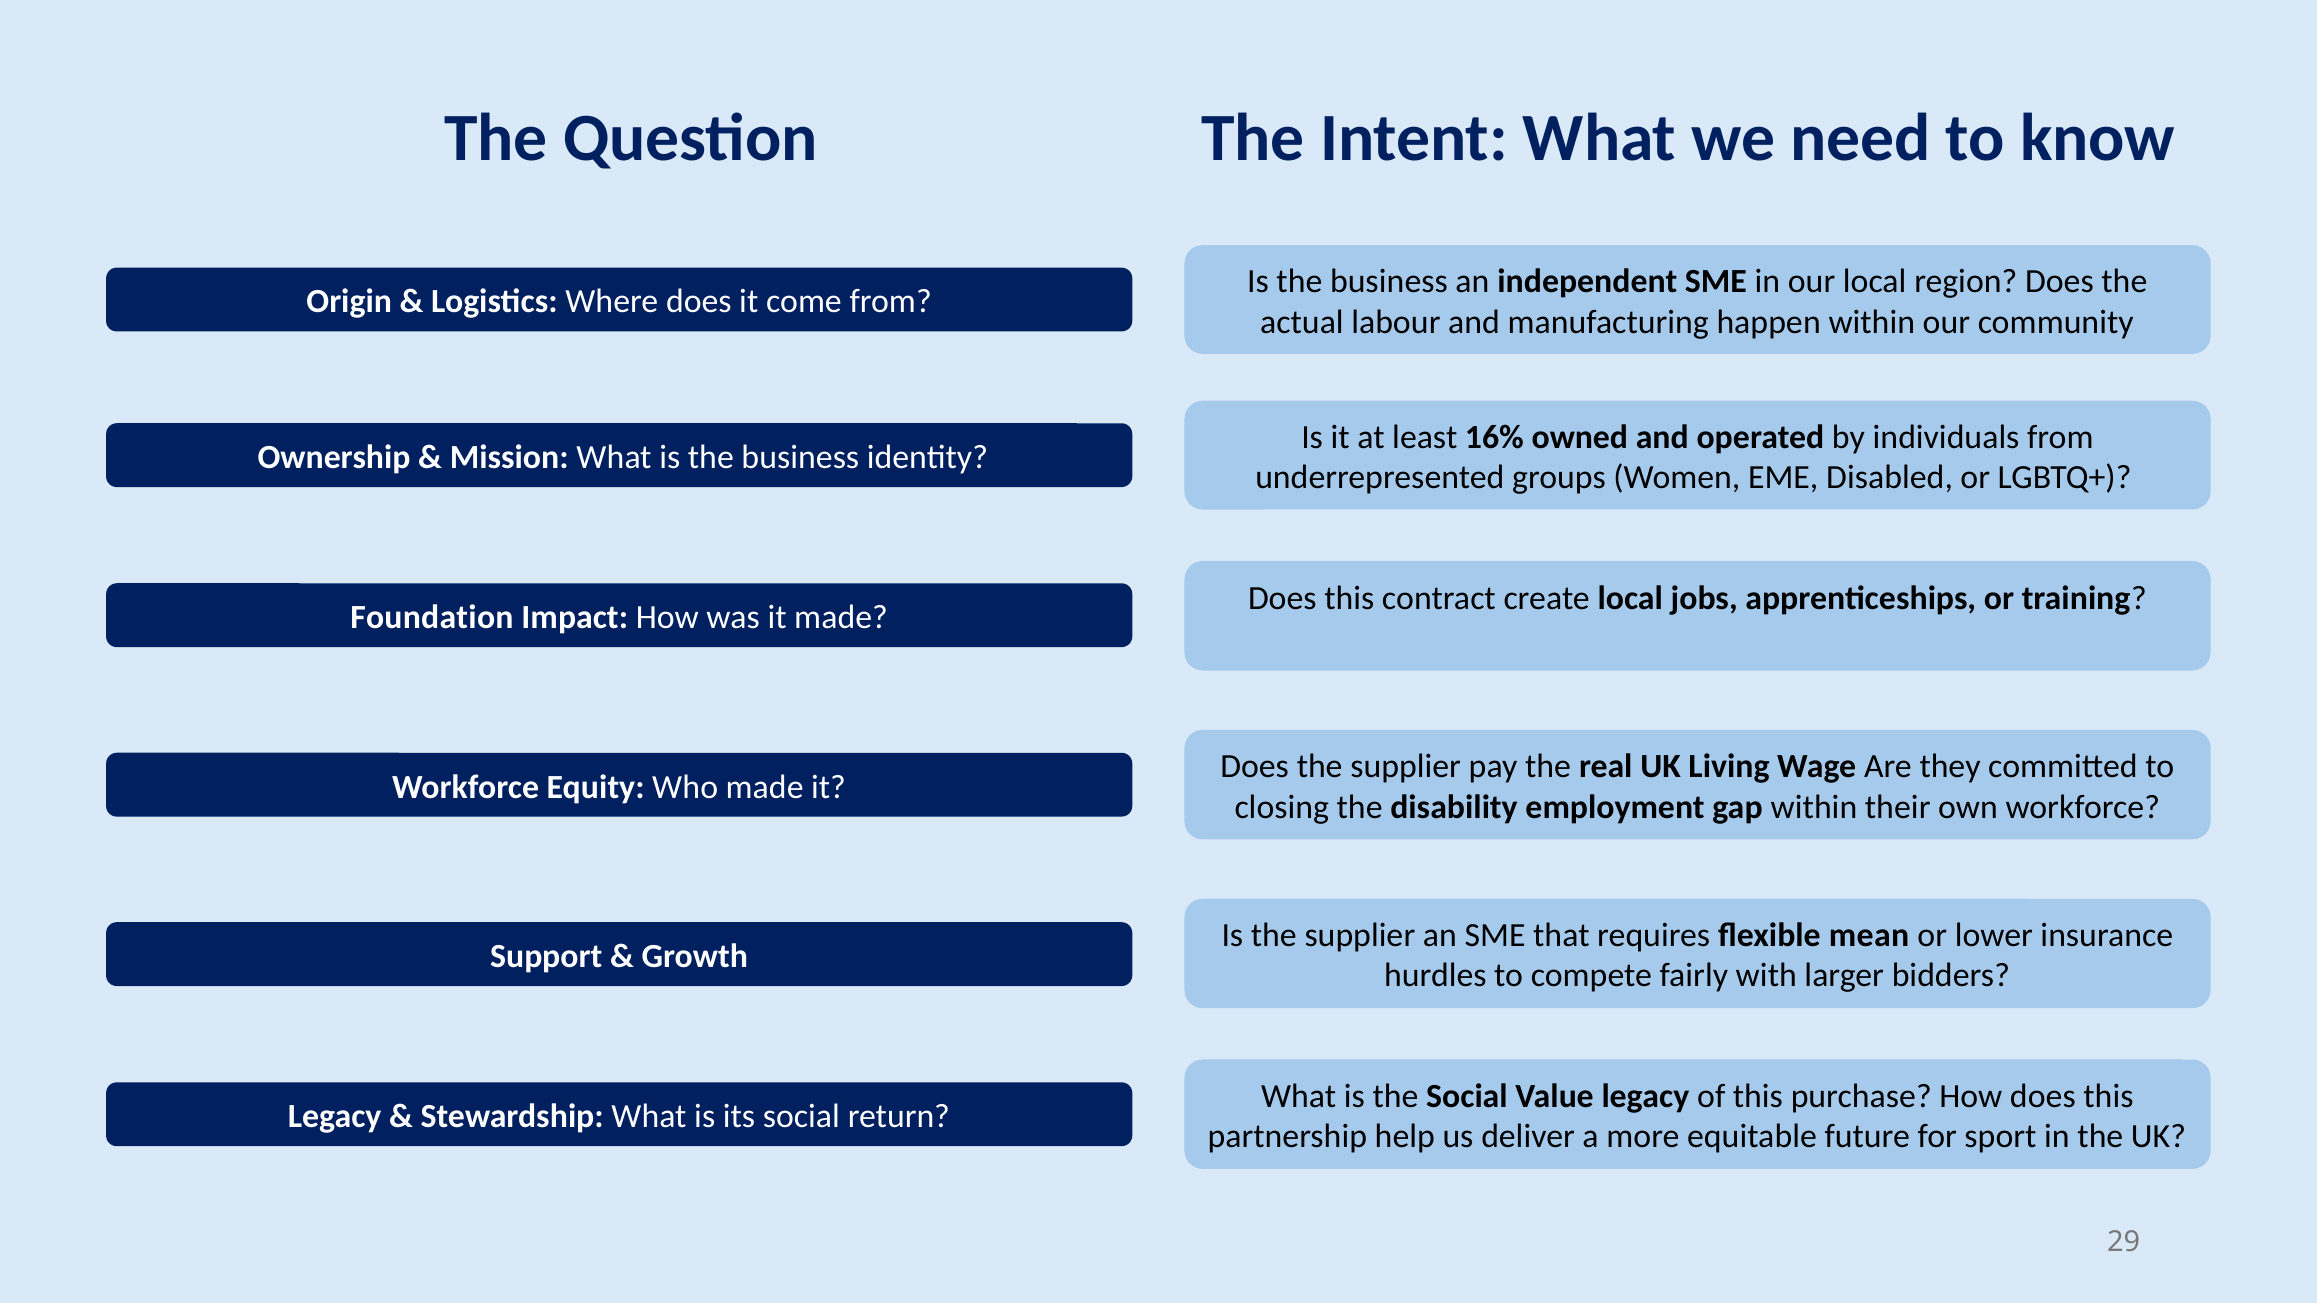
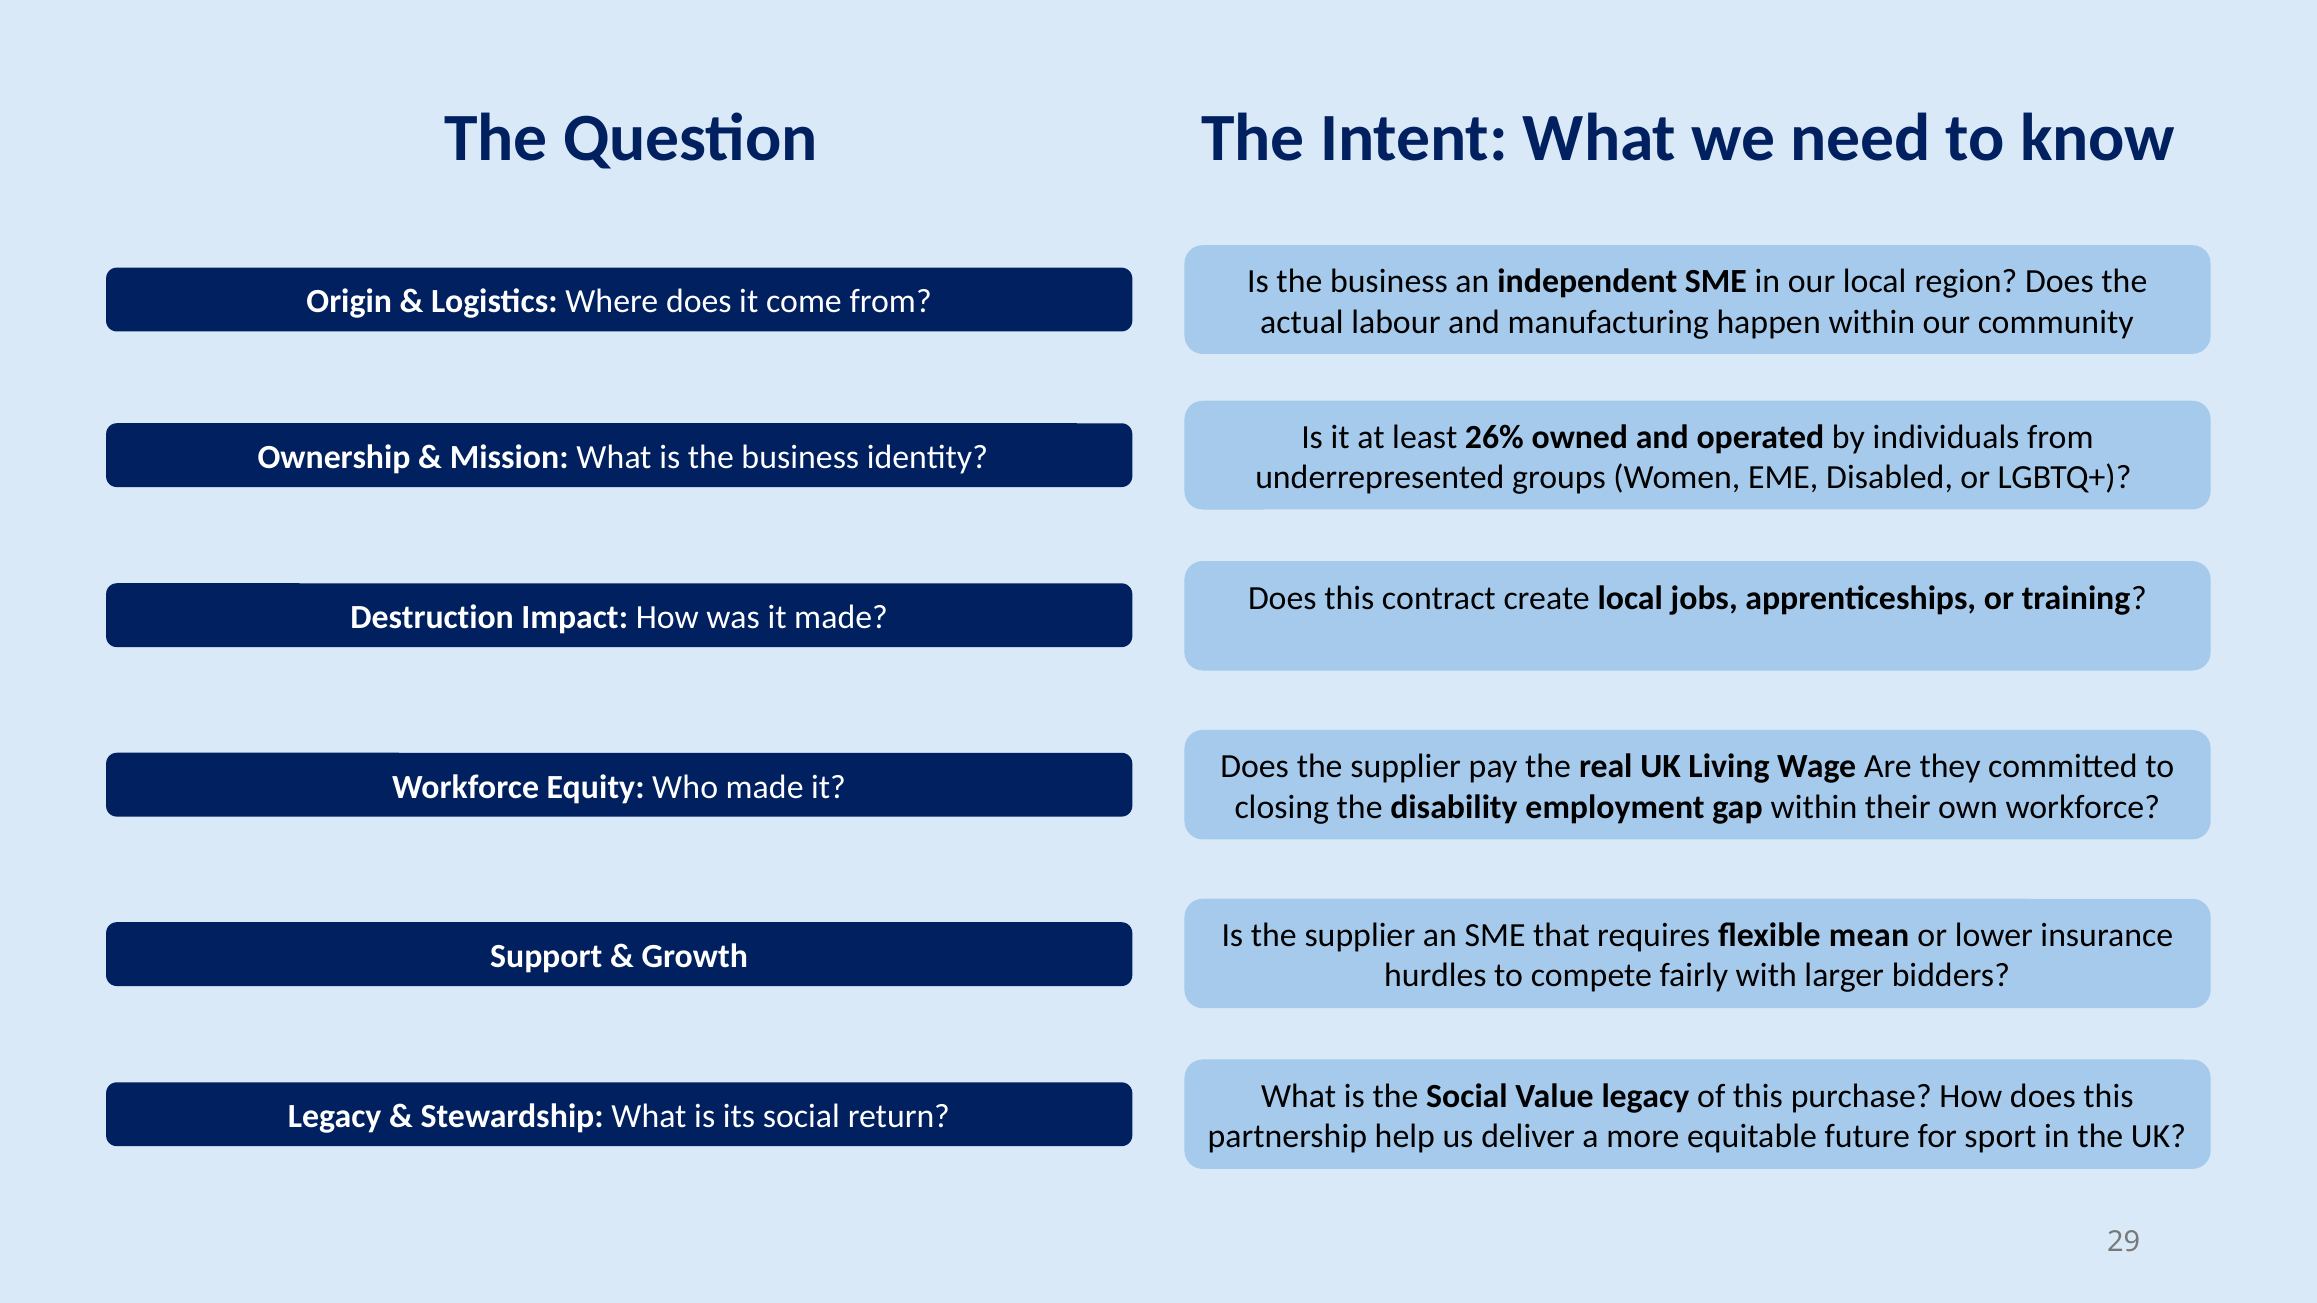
16%: 16% -> 26%
Foundation: Foundation -> Destruction
